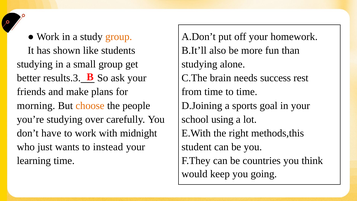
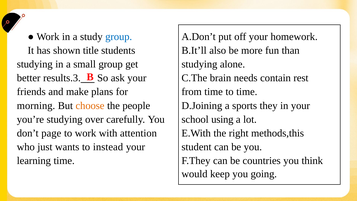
group at (119, 37) colour: orange -> blue
like: like -> title
success: success -> contain
goal: goal -> they
have: have -> page
midnight: midnight -> attention
